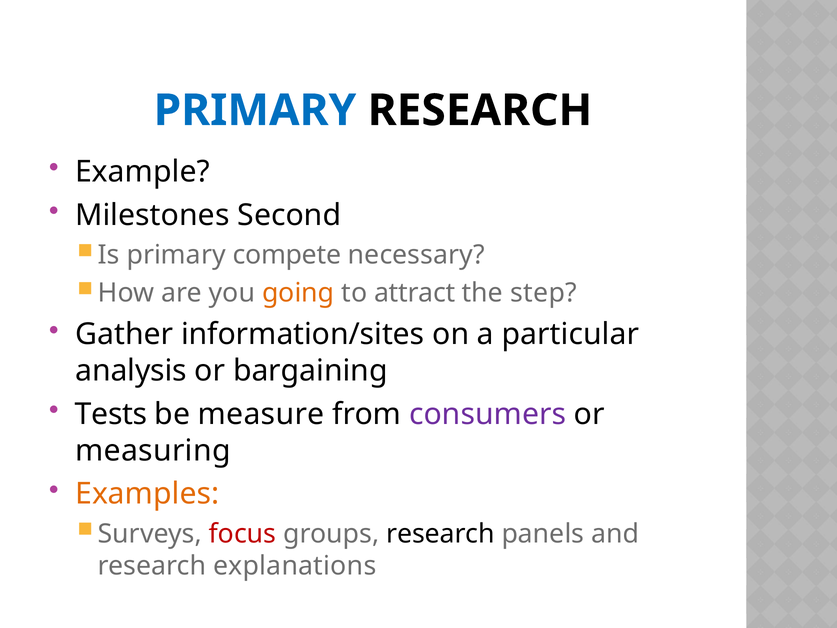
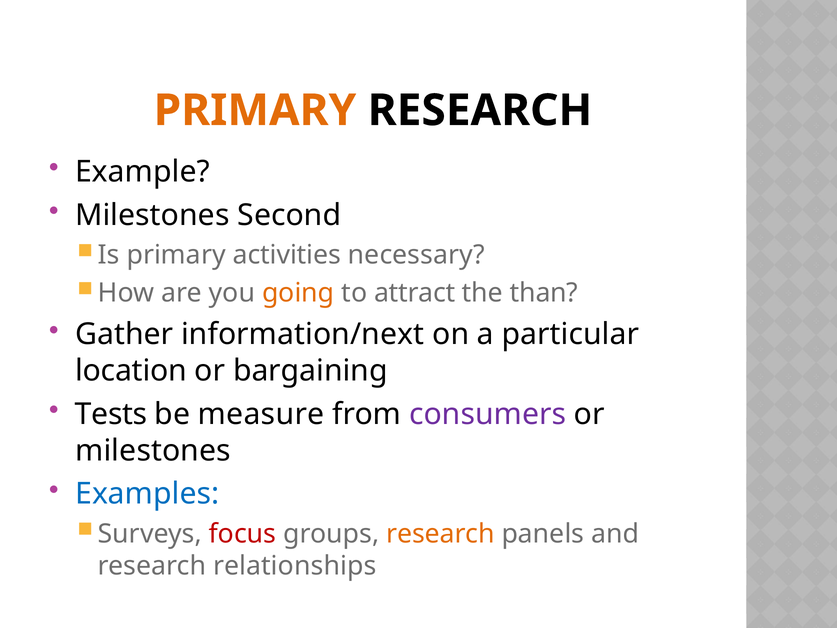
PRIMARY at (255, 110) colour: blue -> orange
compete: compete -> activities
step: step -> than
information/sites: information/sites -> information/next
analysis: analysis -> location
measuring at (153, 450): measuring -> milestones
Examples colour: orange -> blue
research at (440, 534) colour: black -> orange
explanations: explanations -> relationships
